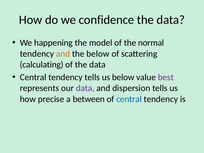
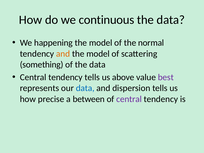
confidence: confidence -> continuous
below at (98, 54): below -> model
calculating: calculating -> something
us below: below -> above
data at (85, 88) colour: purple -> blue
central at (129, 99) colour: blue -> purple
